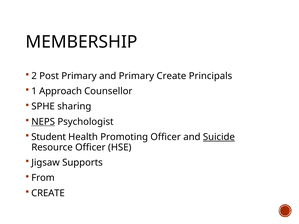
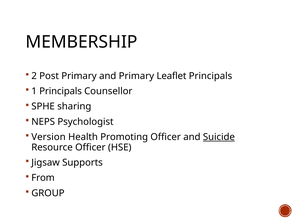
Primary Create: Create -> Leaflet
1 Approach: Approach -> Principals
NEPS underline: present -> none
Student: Student -> Version
CREATE at (48, 193): CREATE -> GROUP
